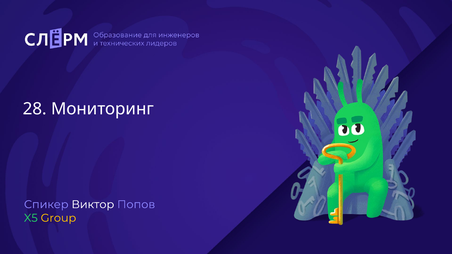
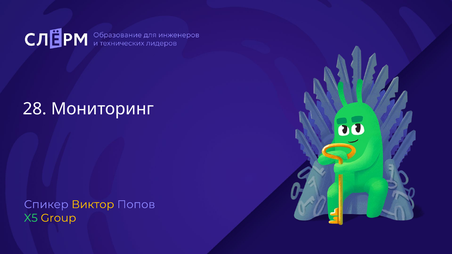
Виктор colour: white -> yellow
